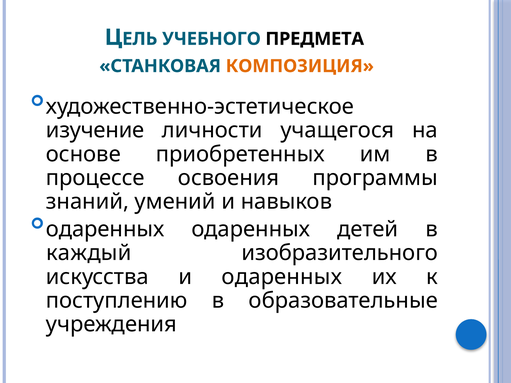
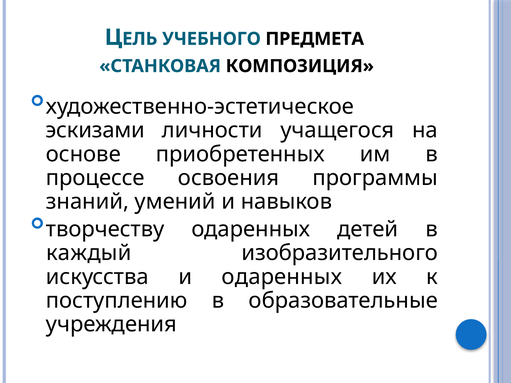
КОМПОЗИЦИЯ colour: orange -> black
изучение: изучение -> эскизами
одаренных at (105, 229): одаренных -> творчеству
